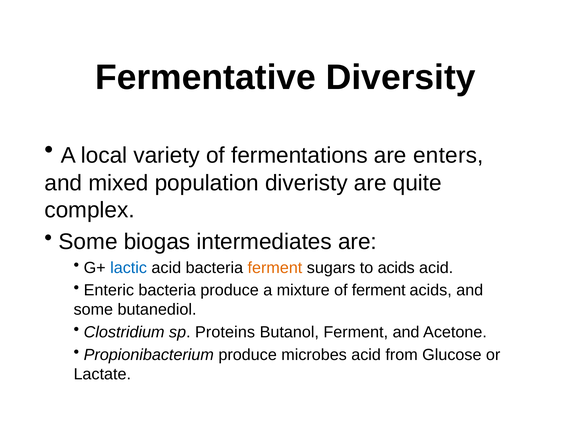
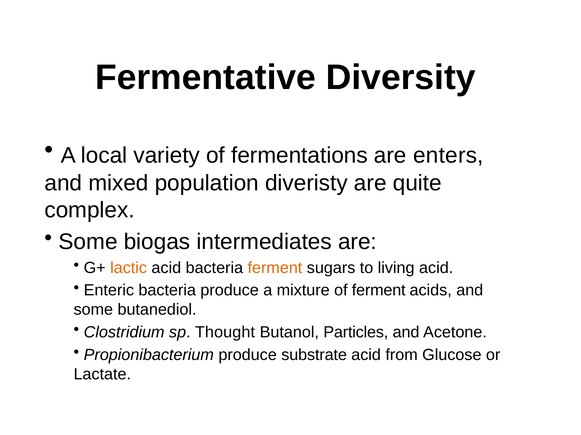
lactic colour: blue -> orange
to acids: acids -> living
Proteins: Proteins -> Thought
Butanol Ferment: Ferment -> Particles
microbes: microbes -> substrate
